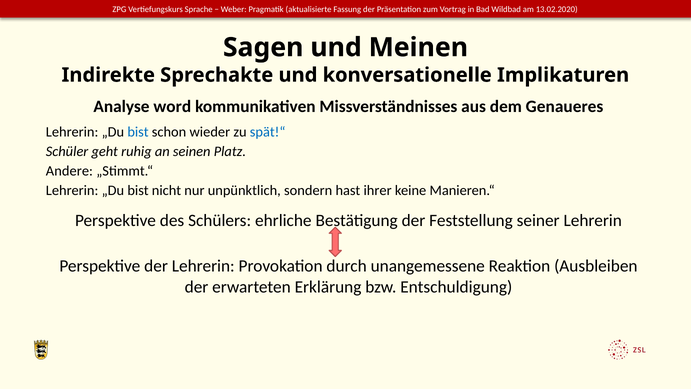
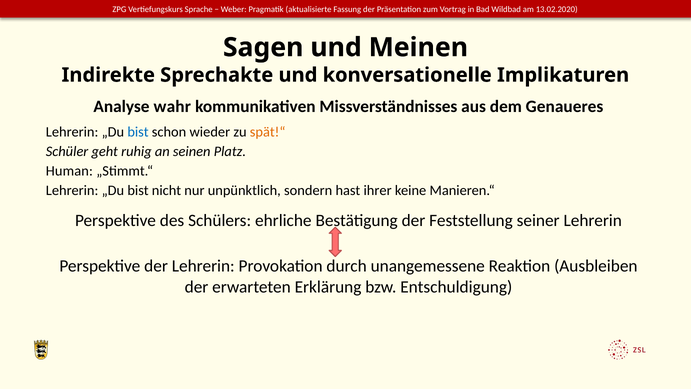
word: word -> wahr
spät!“ colour: blue -> orange
Andere: Andere -> Human
